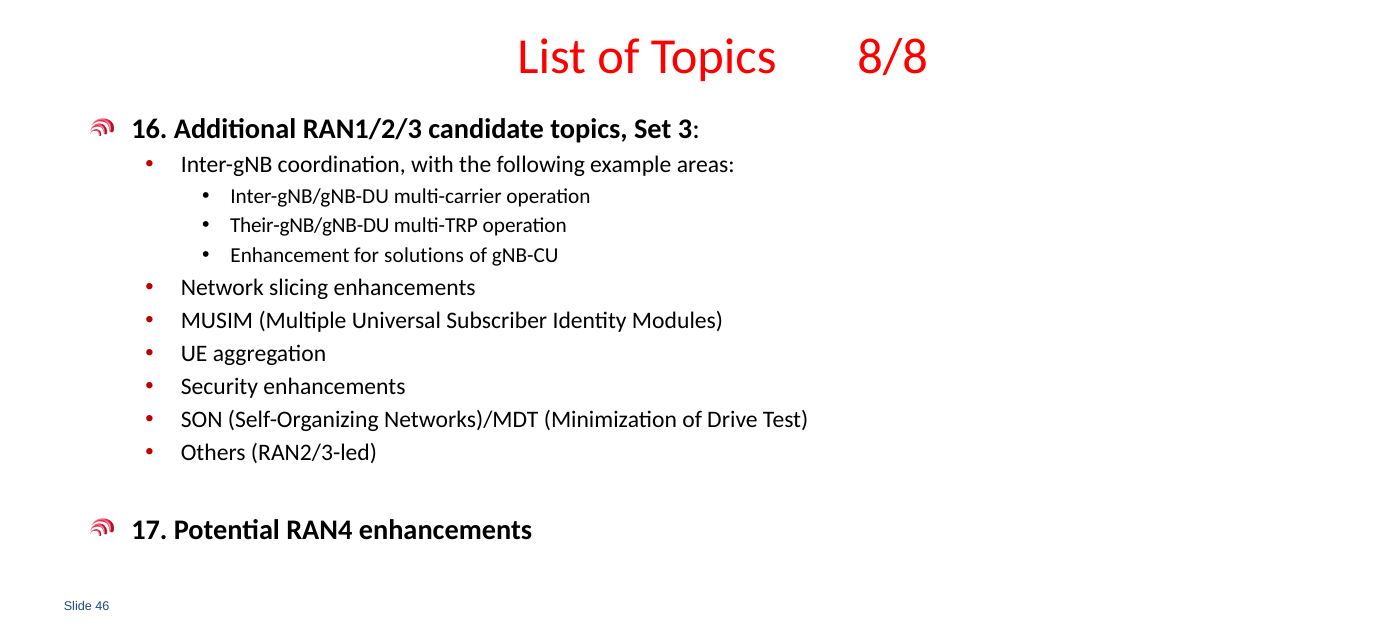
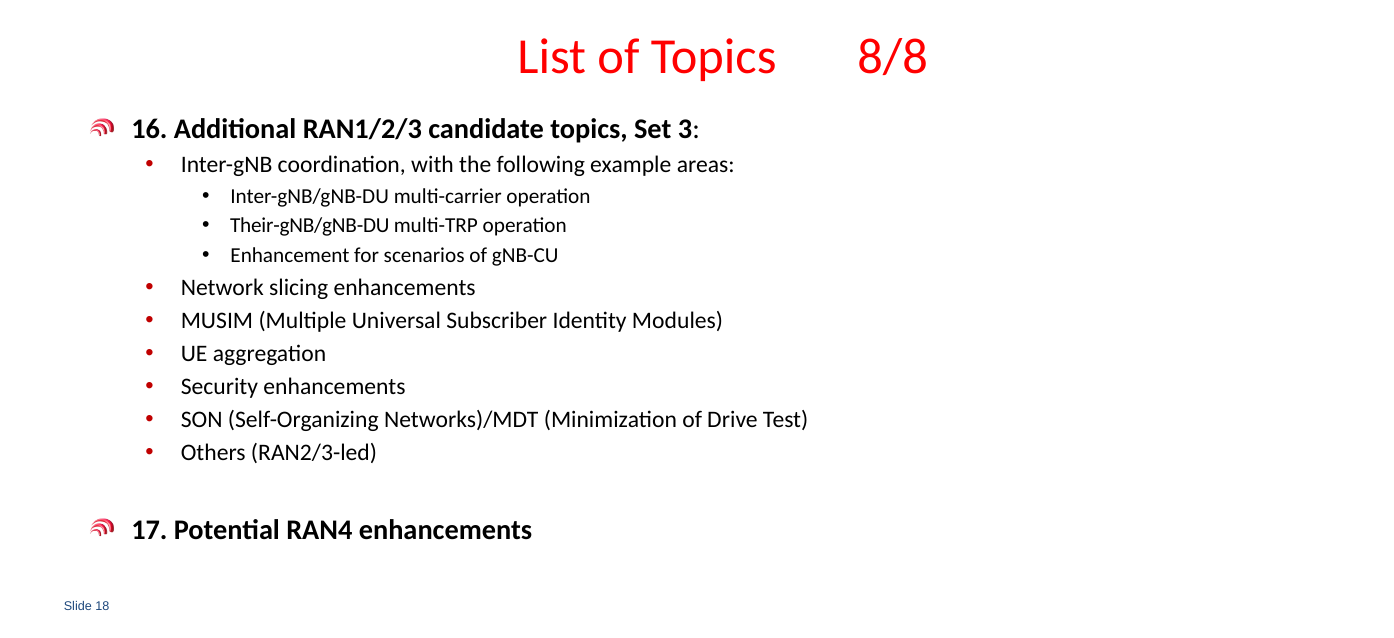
solutions: solutions -> scenarios
46: 46 -> 18
